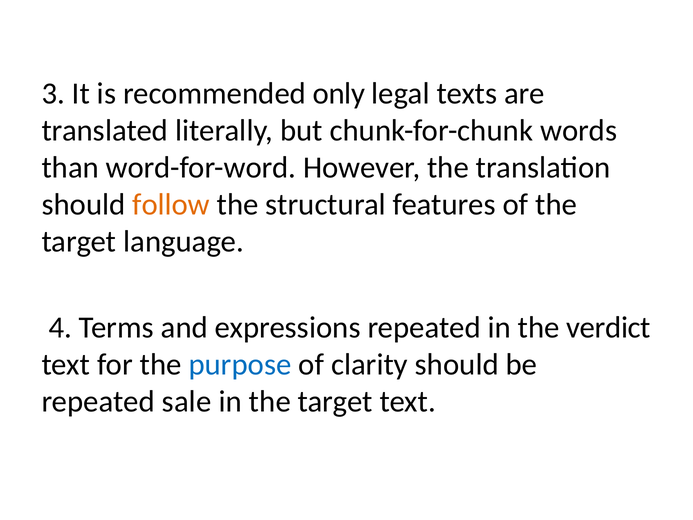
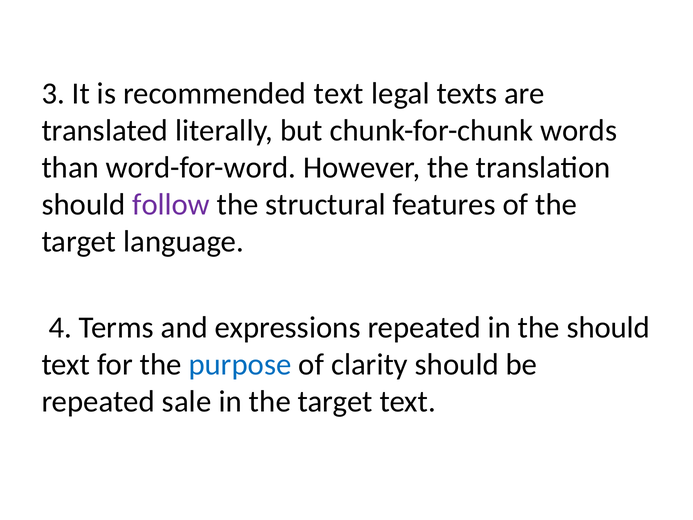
recommended only: only -> text
follow colour: orange -> purple
the verdict: verdict -> should
